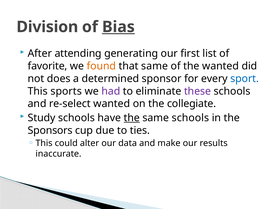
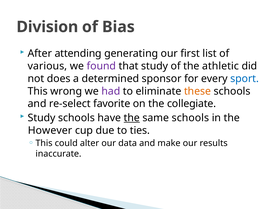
Bias underline: present -> none
favorite: favorite -> various
found colour: orange -> purple
that same: same -> study
the wanted: wanted -> athletic
sports: sports -> wrong
these colour: purple -> orange
re-select wanted: wanted -> favorite
Sponsors: Sponsors -> However
